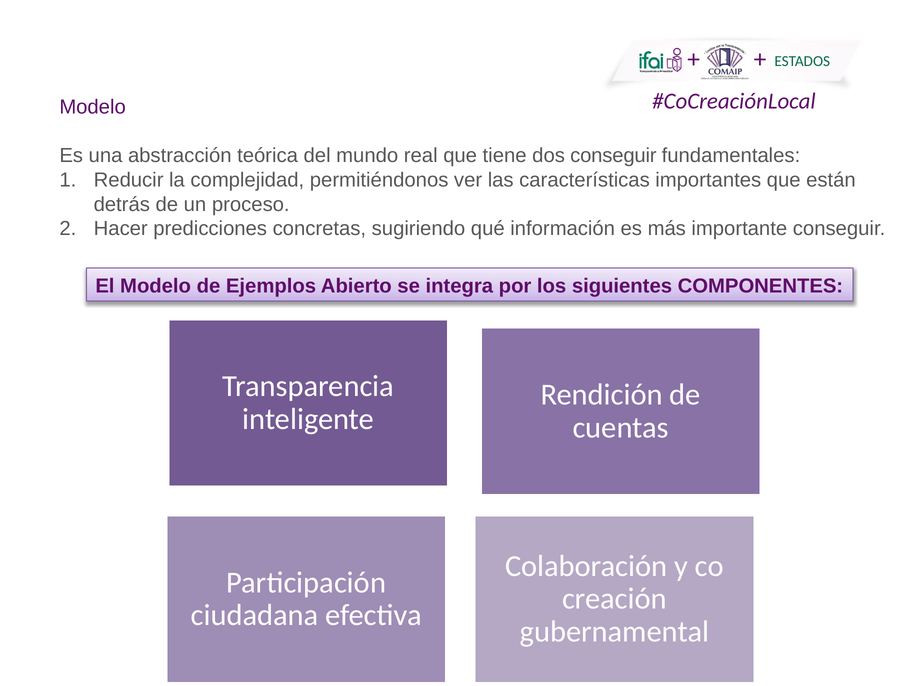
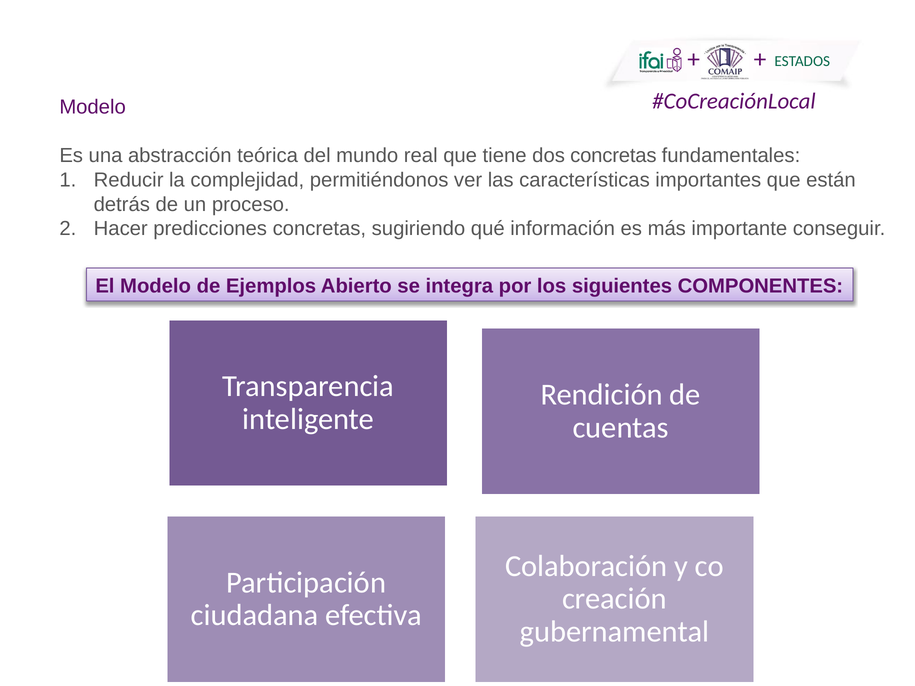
dos conseguir: conseguir -> concretas
